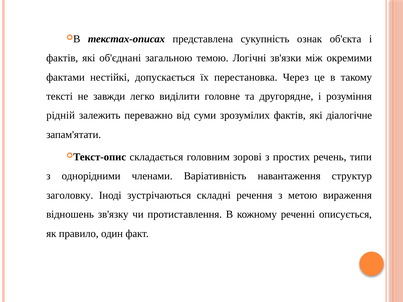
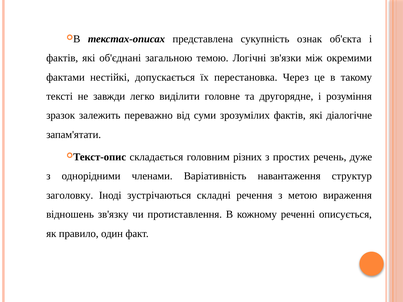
рідній: рідній -> зразок
зорові: зорові -> різних
типи: типи -> дуже
